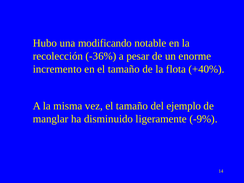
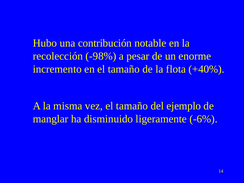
modificando: modificando -> contribución
-36%: -36% -> -98%
-9%: -9% -> -6%
